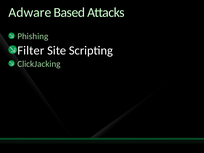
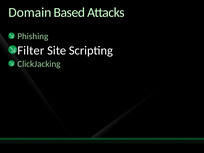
Adware: Adware -> Domain
